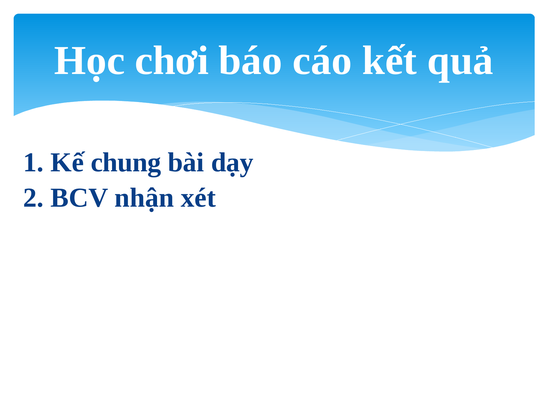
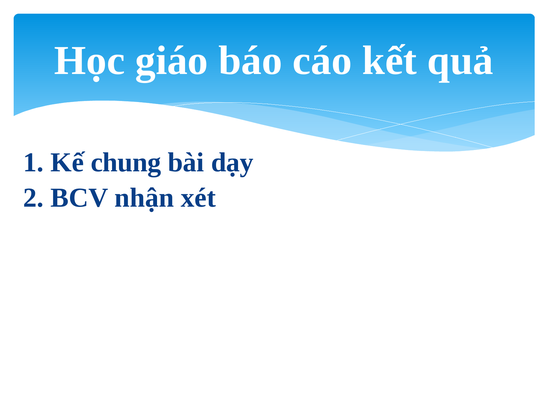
chơi: chơi -> giáo
